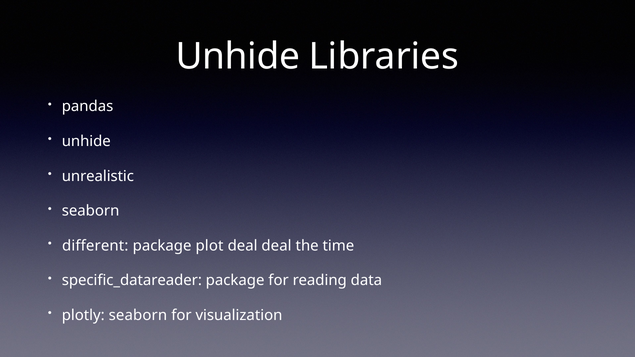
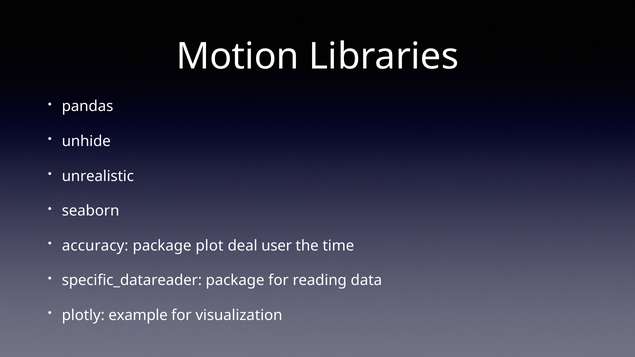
Unhide at (238, 56): Unhide -> Motion
different: different -> accuracy
deal deal: deal -> user
plotly seaborn: seaborn -> example
